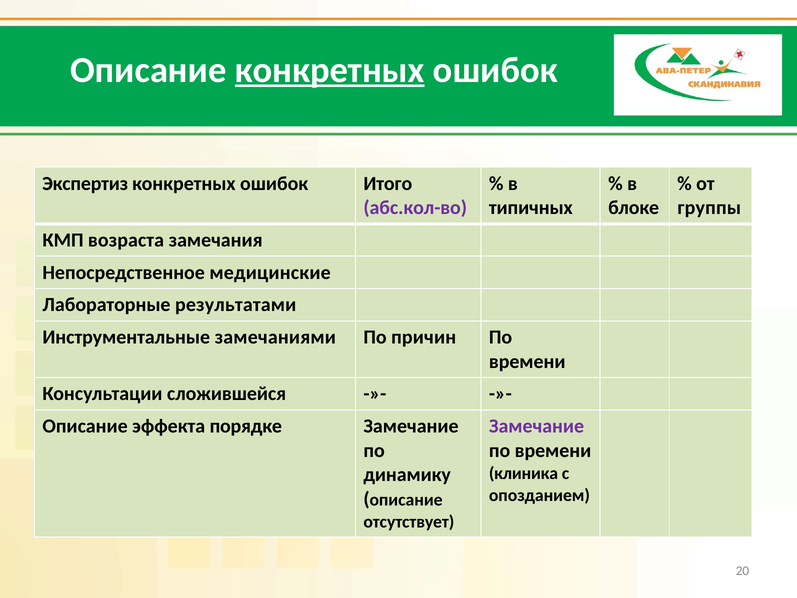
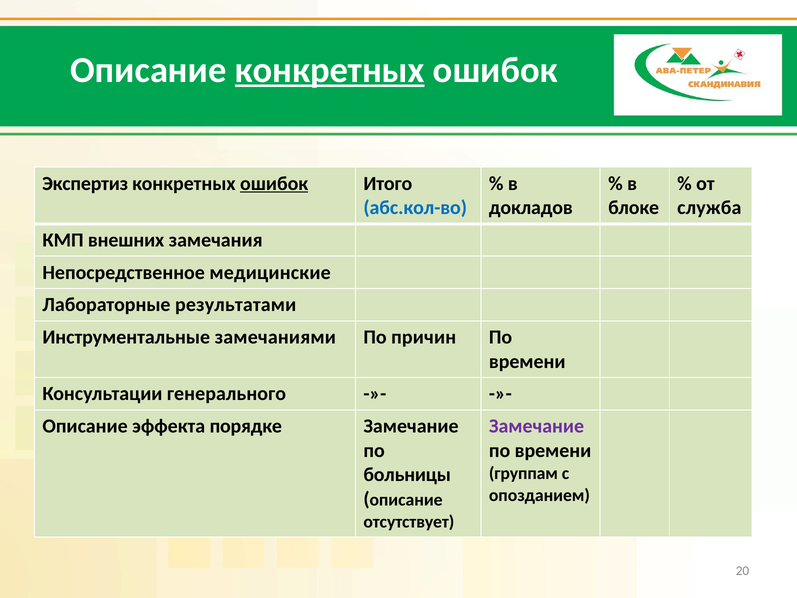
ошибок at (274, 183) underline: none -> present
абс.кол-во colour: purple -> blue
типичных: типичных -> докладов
группы: группы -> служба
возраста: возраста -> внешних
сложившейся: сложившейся -> генерального
клиника: клиника -> группам
динамику: динамику -> больницы
